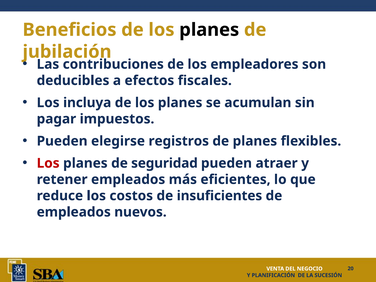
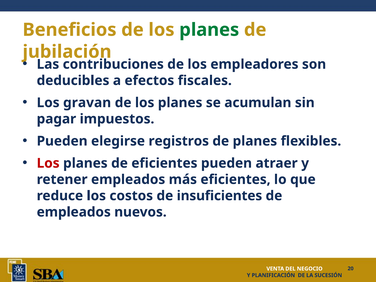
planes at (209, 30) colour: black -> green
incluya: incluya -> gravan
de seguridad: seguridad -> eficientes
